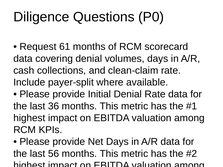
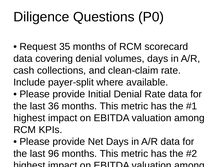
61: 61 -> 35
56: 56 -> 96
